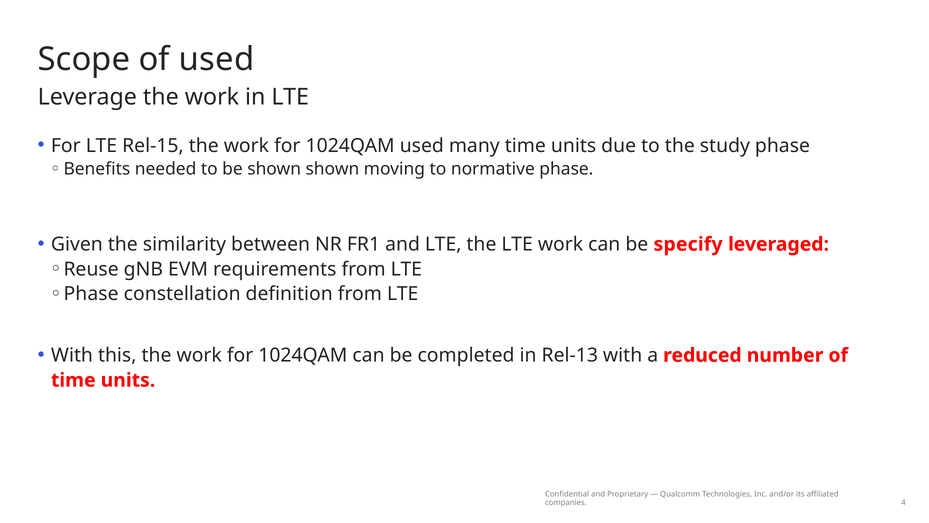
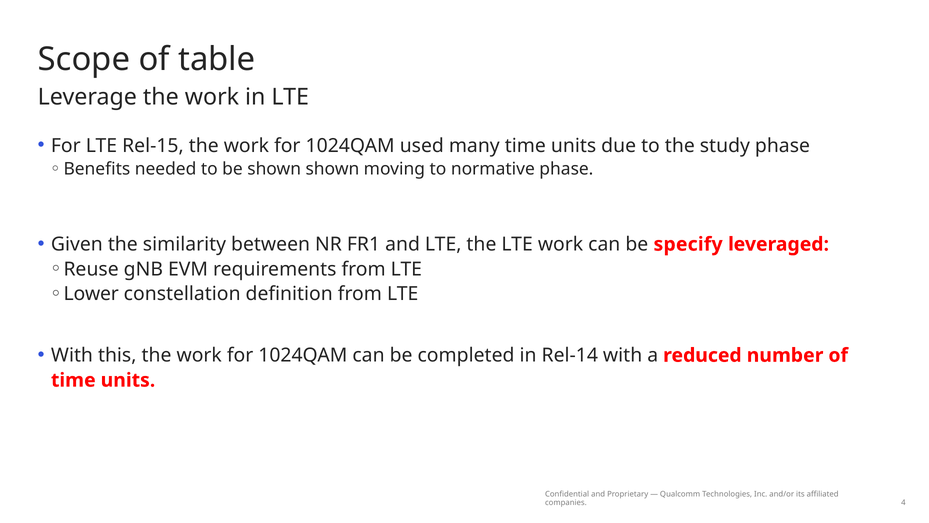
of used: used -> table
Phase at (91, 294): Phase -> Lower
Rel-13: Rel-13 -> Rel-14
